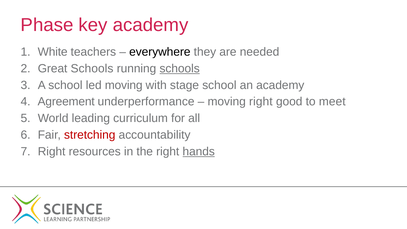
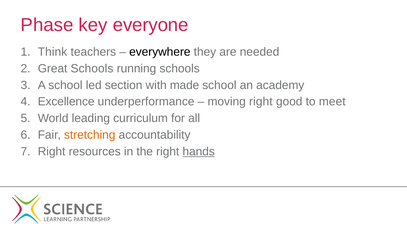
key academy: academy -> everyone
White: White -> Think
schools at (180, 68) underline: present -> none
led moving: moving -> section
stage: stage -> made
Agreement: Agreement -> Excellence
stretching colour: red -> orange
